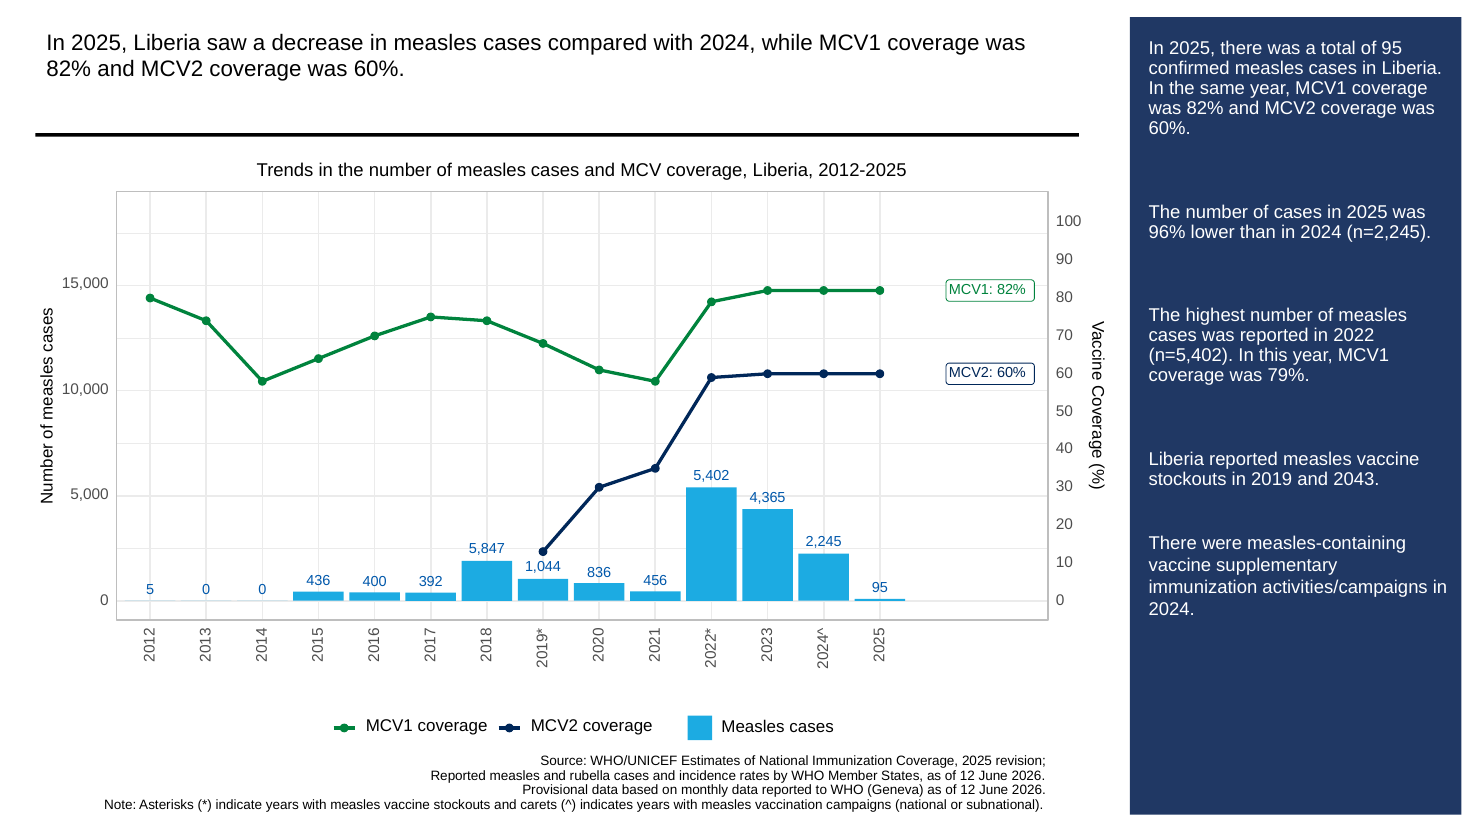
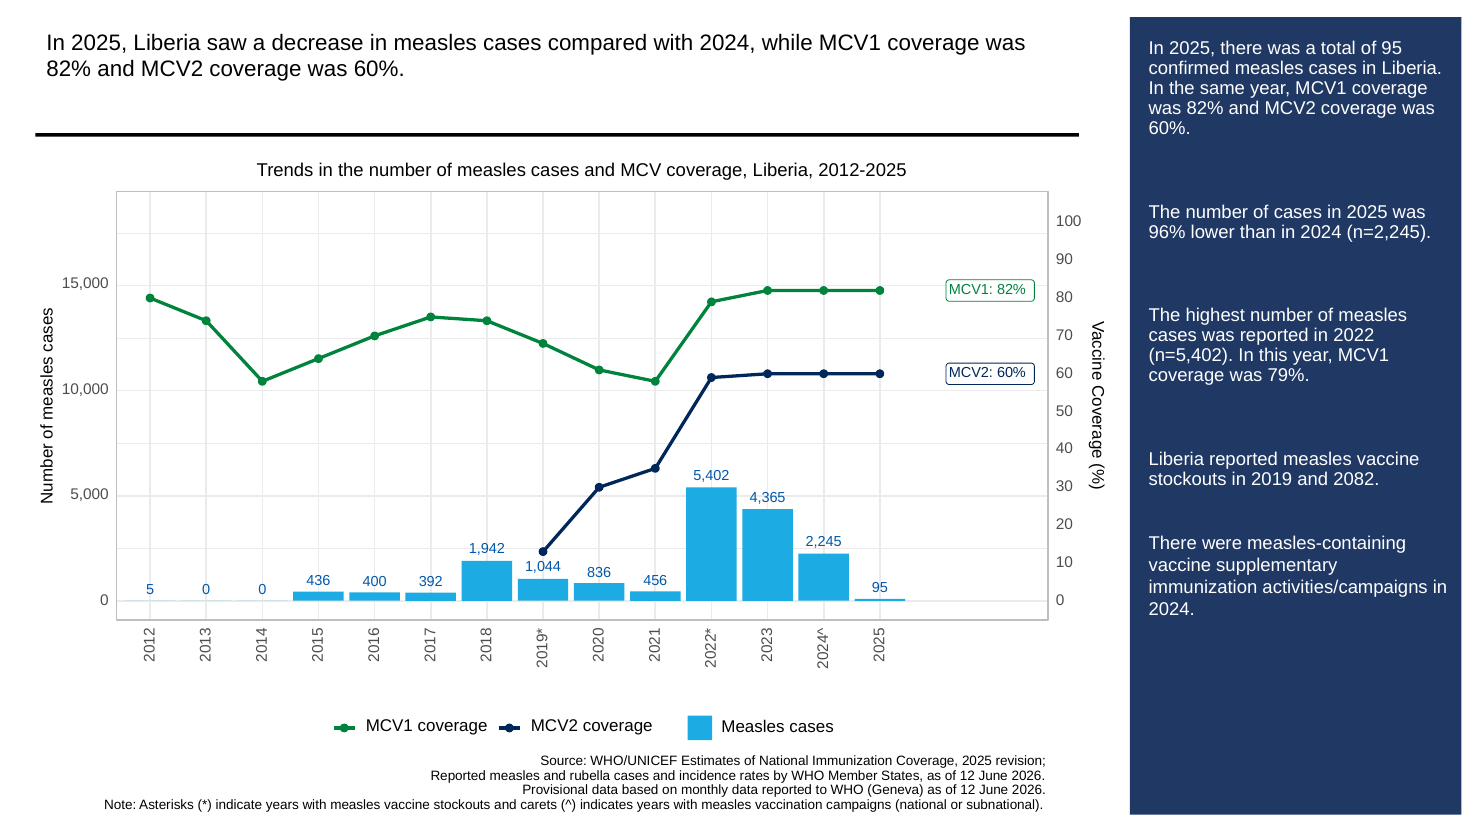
2043: 2043 -> 2082
5,847: 5,847 -> 1,942
